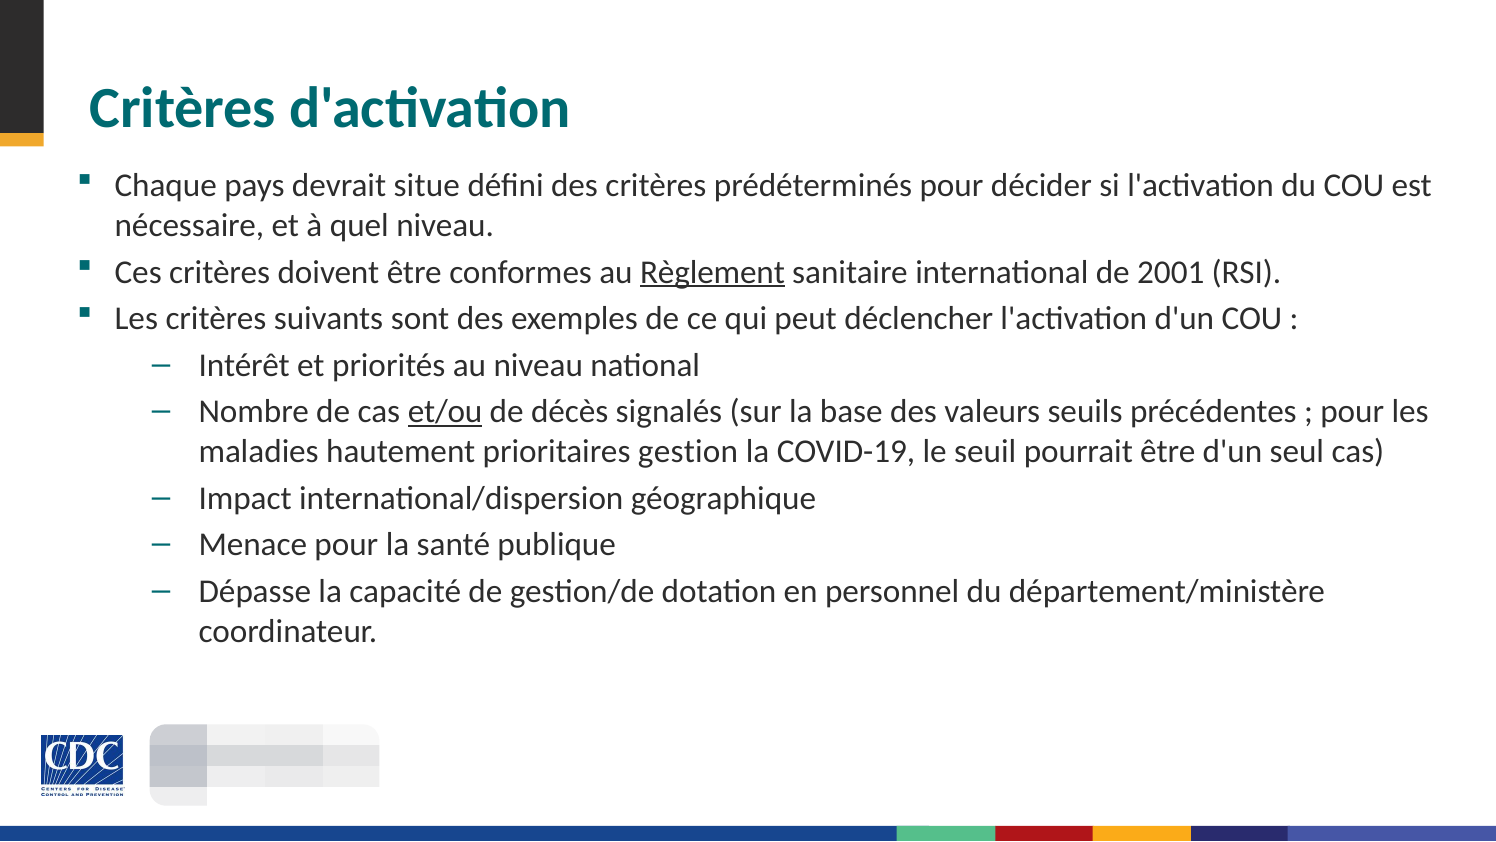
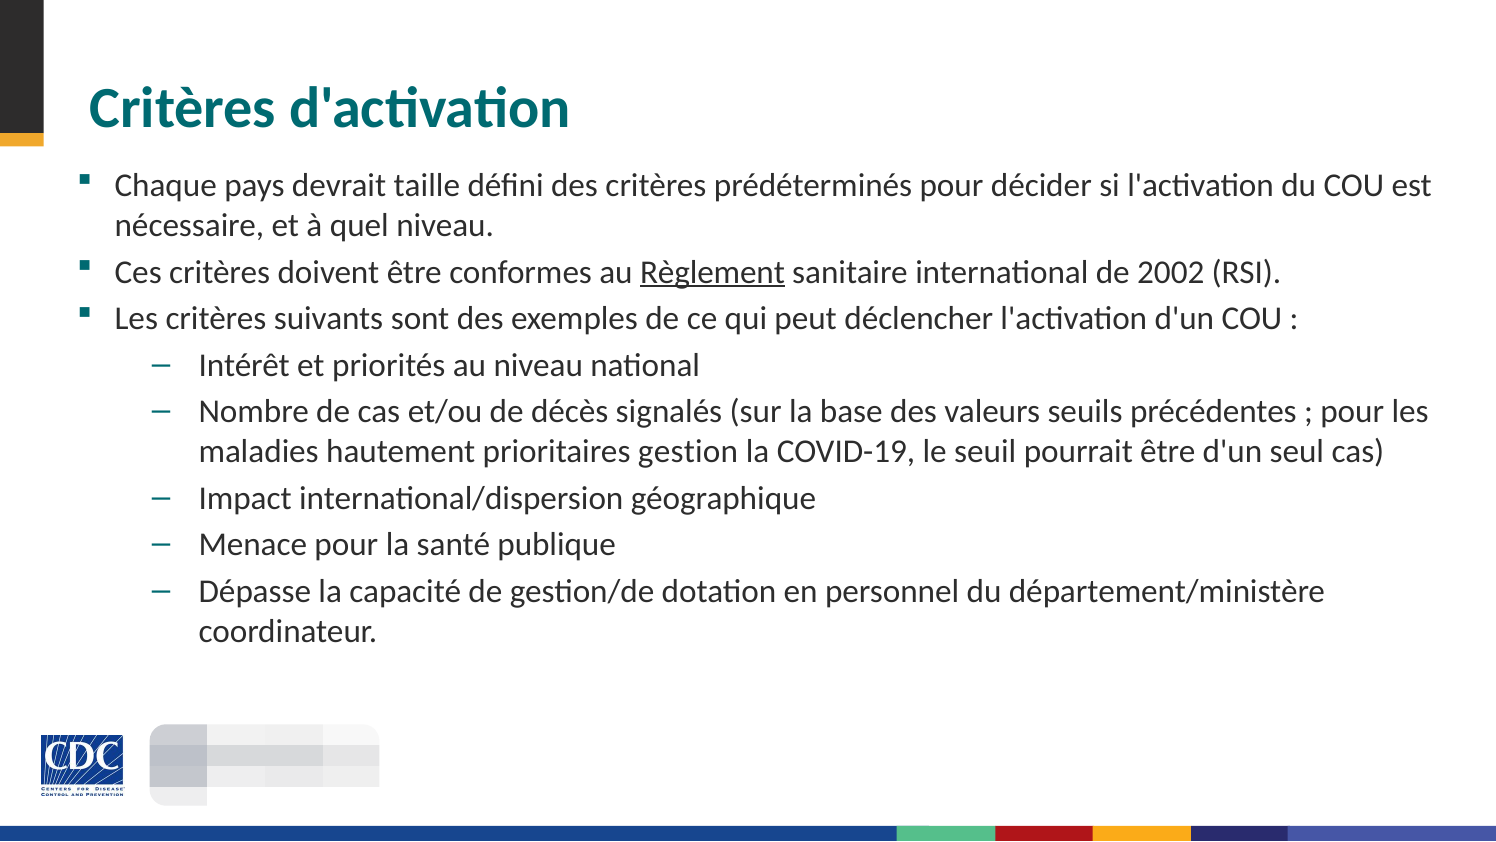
situe: situe -> taille
2001: 2001 -> 2002
et/ou underline: present -> none
